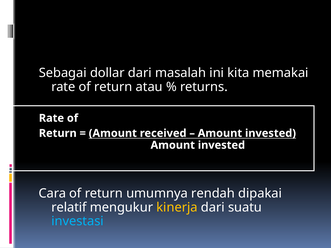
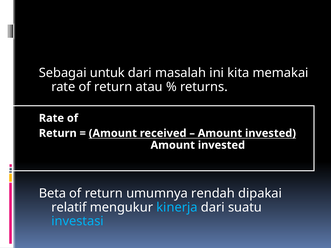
dollar: dollar -> untuk
Cara: Cara -> Beta
kinerja colour: yellow -> light blue
